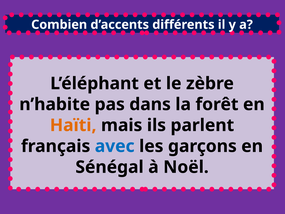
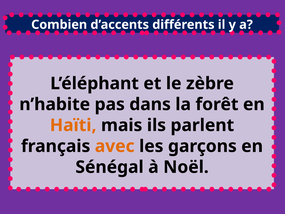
avec colour: blue -> orange
